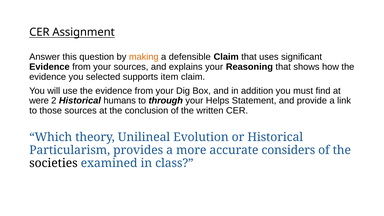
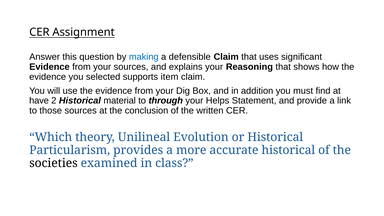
making colour: orange -> blue
were: were -> have
humans: humans -> material
accurate considers: considers -> historical
